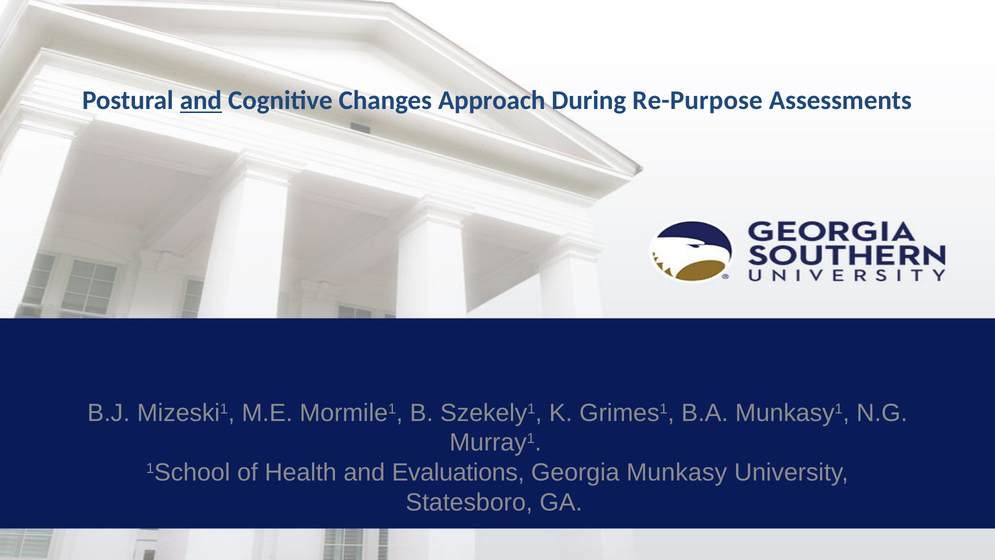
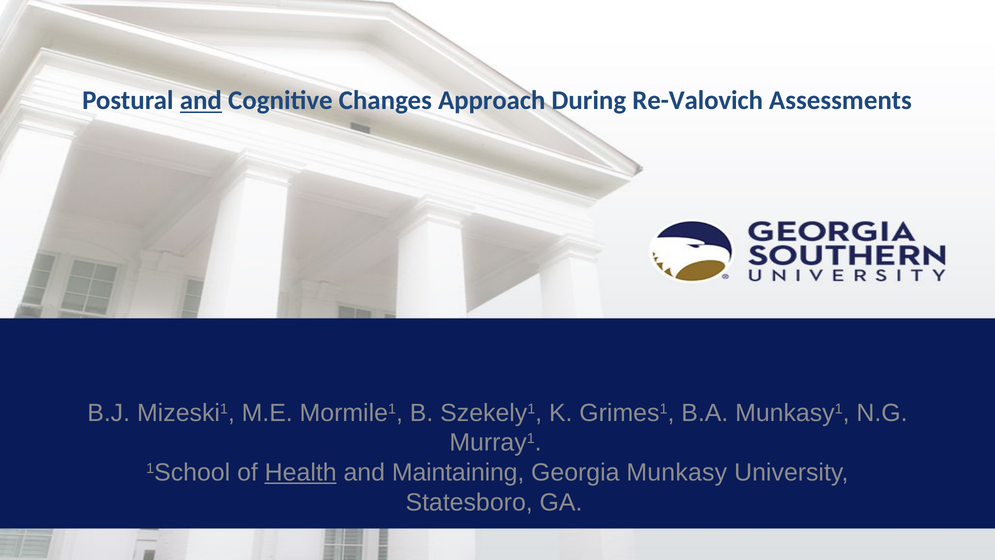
Re-Purpose: Re-Purpose -> Re-Valovich
Health underline: none -> present
Evaluations: Evaluations -> Maintaining
